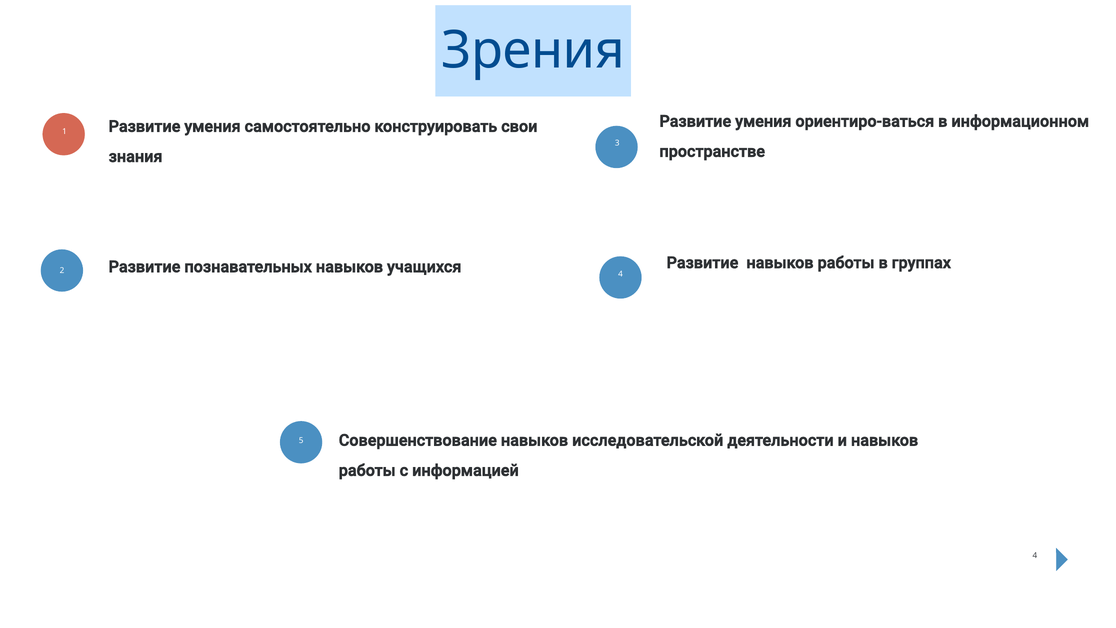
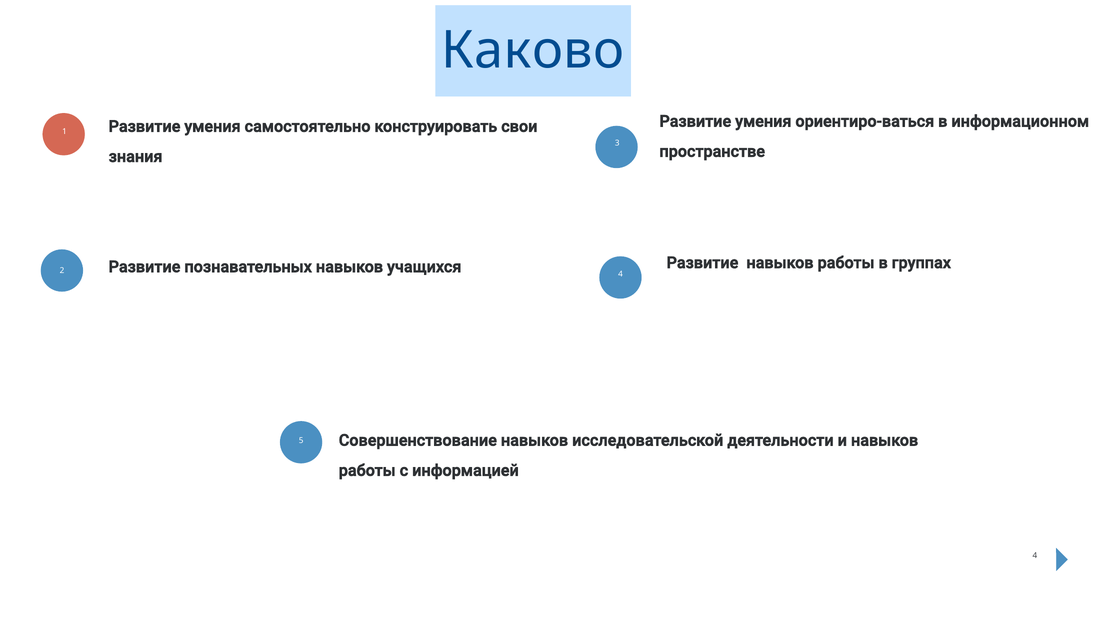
Зрения: Зрения -> Каково
